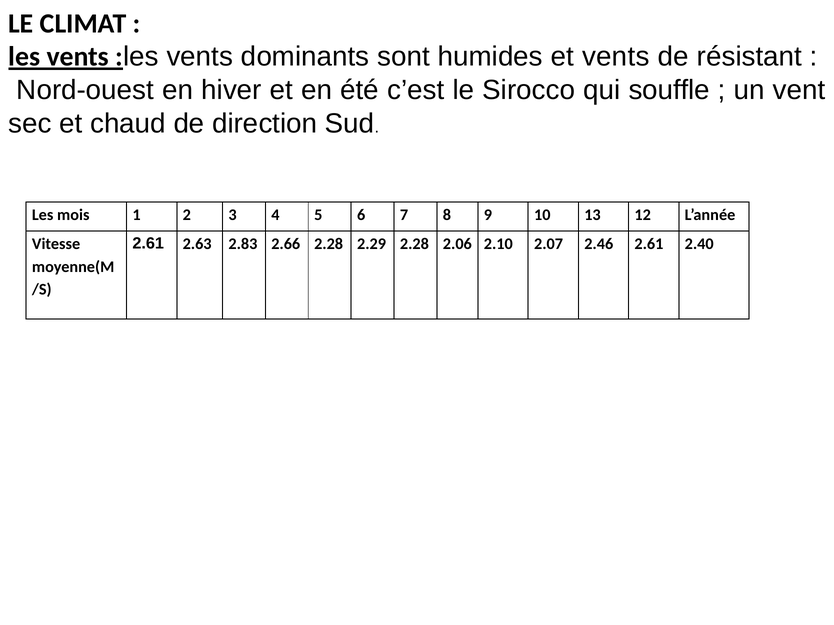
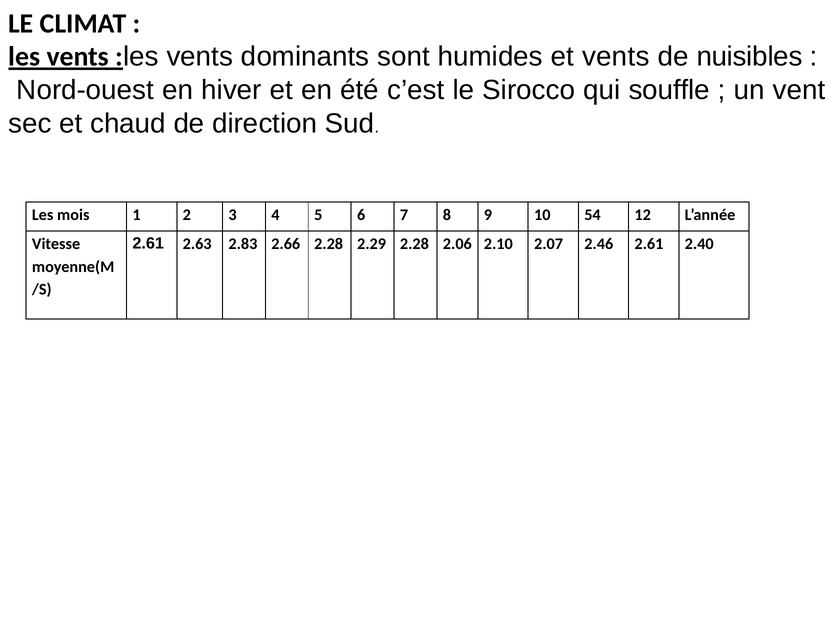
résistant: résistant -> nuisibles
13: 13 -> 54
